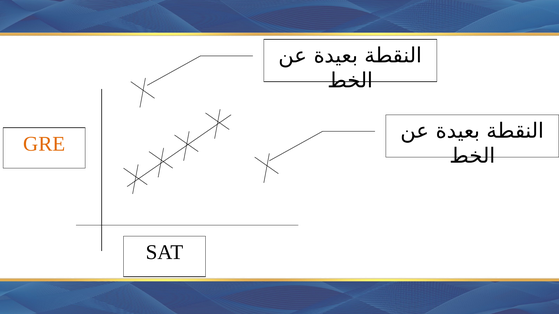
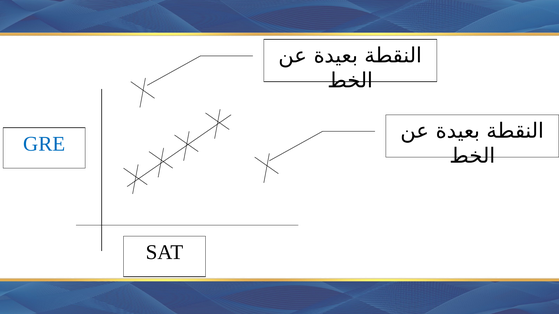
GRE colour: orange -> blue
